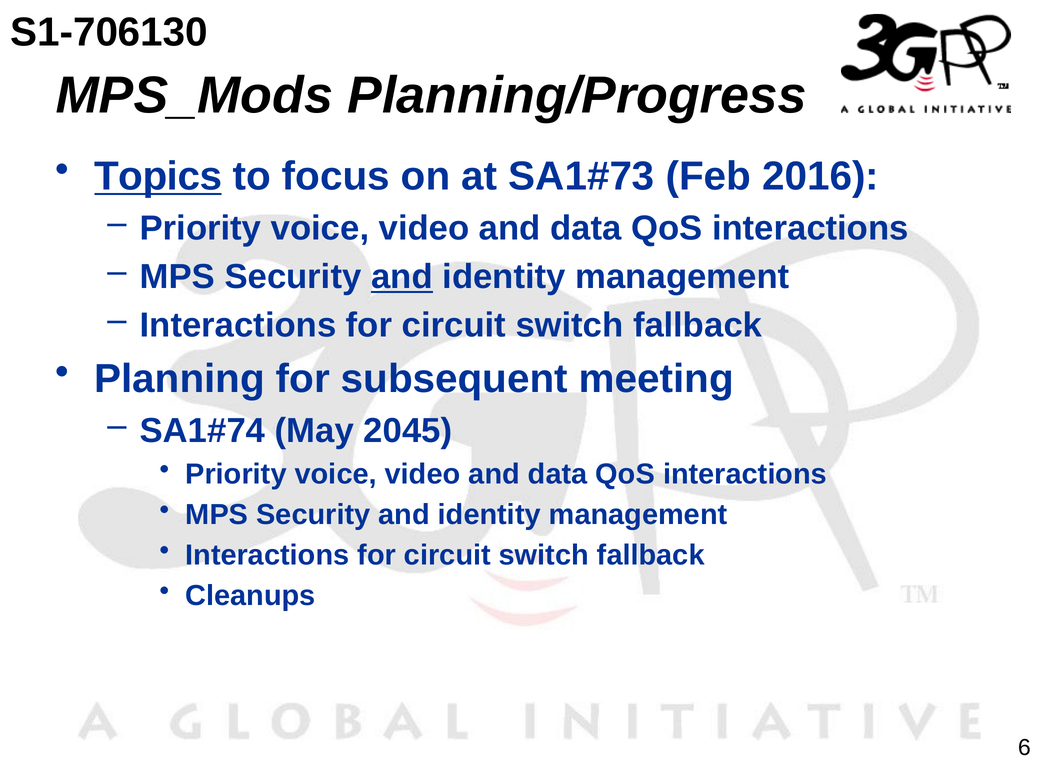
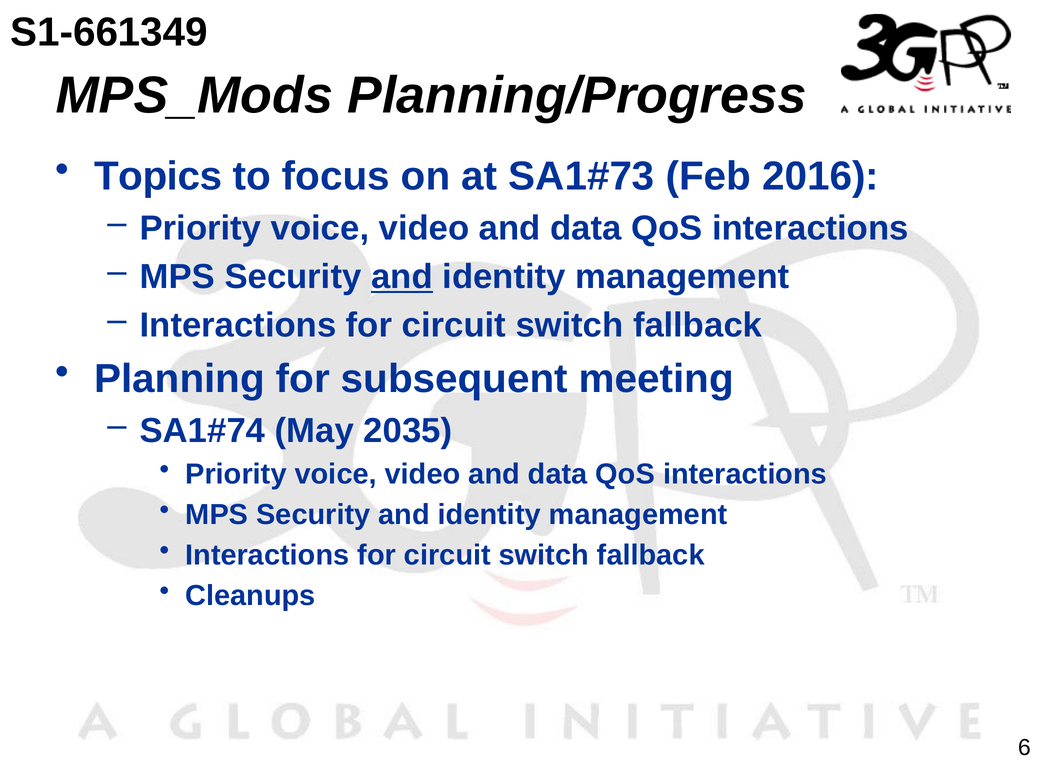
S1-706130: S1-706130 -> S1-661349
Topics underline: present -> none
2045: 2045 -> 2035
